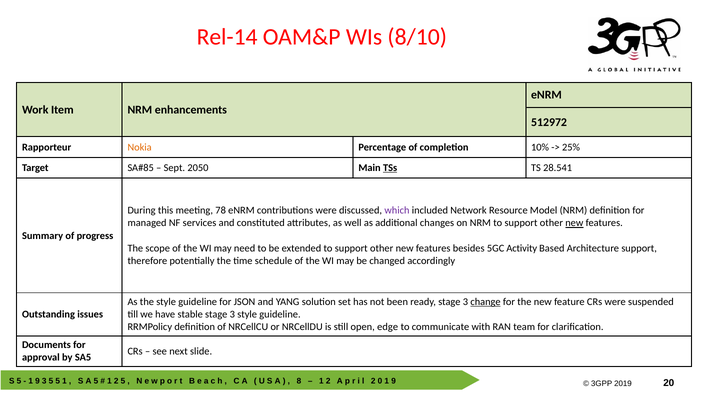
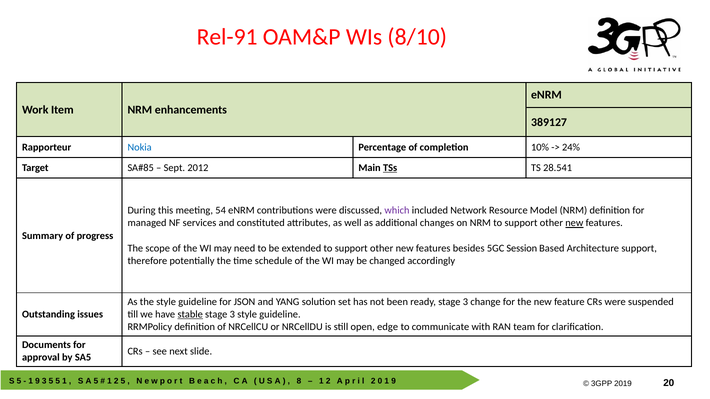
Rel-14: Rel-14 -> Rel-91
512972: 512972 -> 389127
Nokia colour: orange -> blue
25%: 25% -> 24%
Sept 2050: 2050 -> 2012
78: 78 -> 54
Activity: Activity -> Session
change underline: present -> none
stable underline: none -> present
